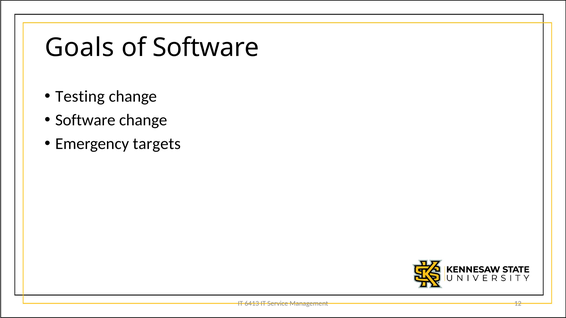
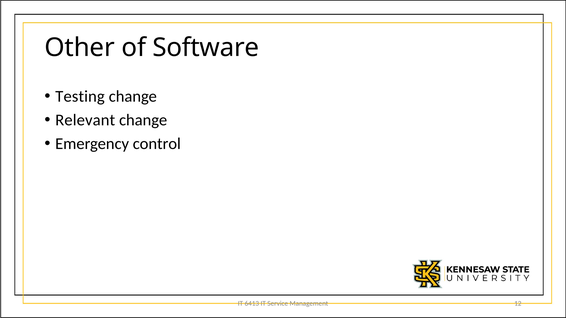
Goals: Goals -> Other
Software at (85, 120): Software -> Relevant
targets: targets -> control
